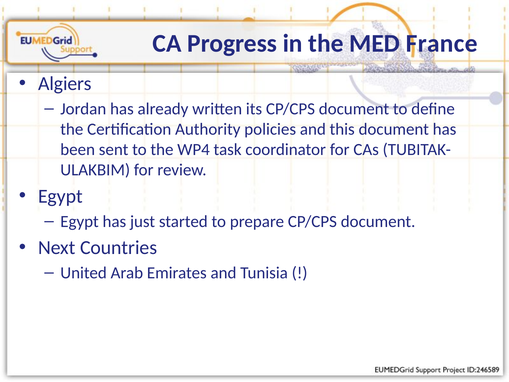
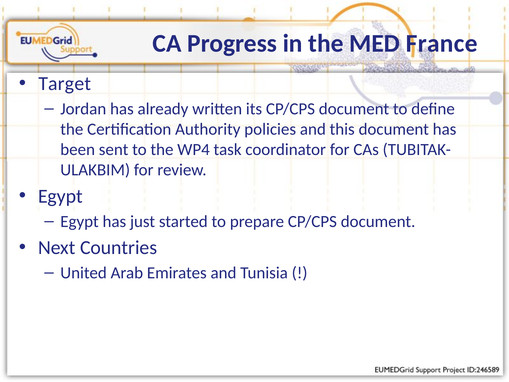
Algiers: Algiers -> Target
